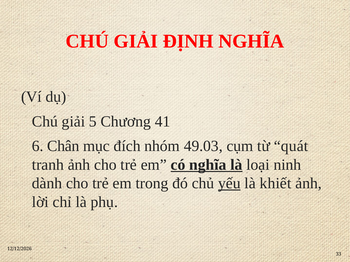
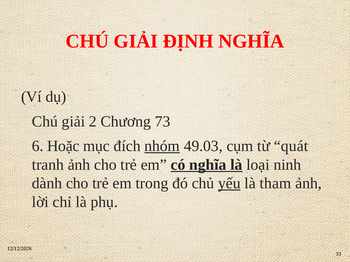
5: 5 -> 2
41: 41 -> 73
Chân: Chân -> Hoặc
nhóm underline: none -> present
khiết: khiết -> tham
